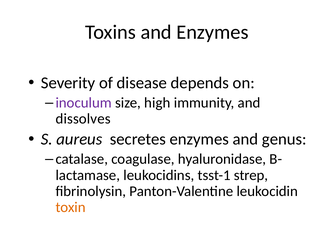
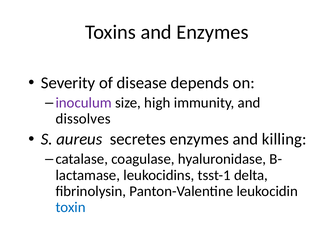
genus: genus -> killing
strep: strep -> delta
toxin colour: orange -> blue
